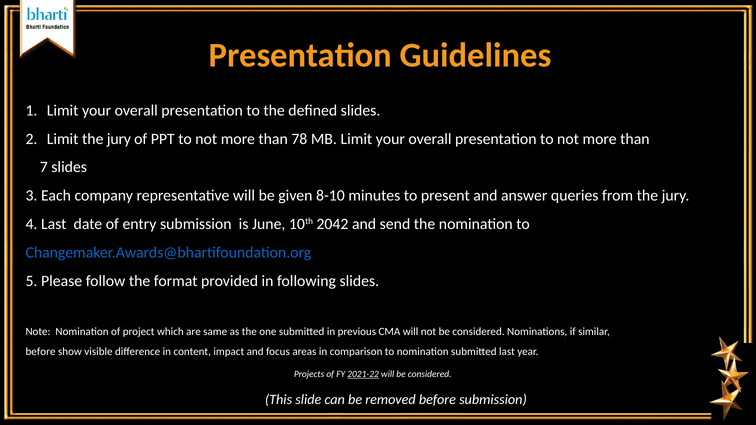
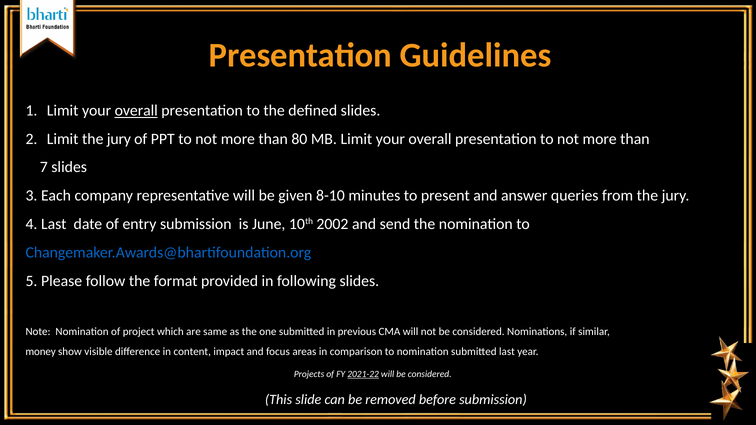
overall at (136, 111) underline: none -> present
78: 78 -> 80
2042: 2042 -> 2002
before at (41, 352): before -> money
